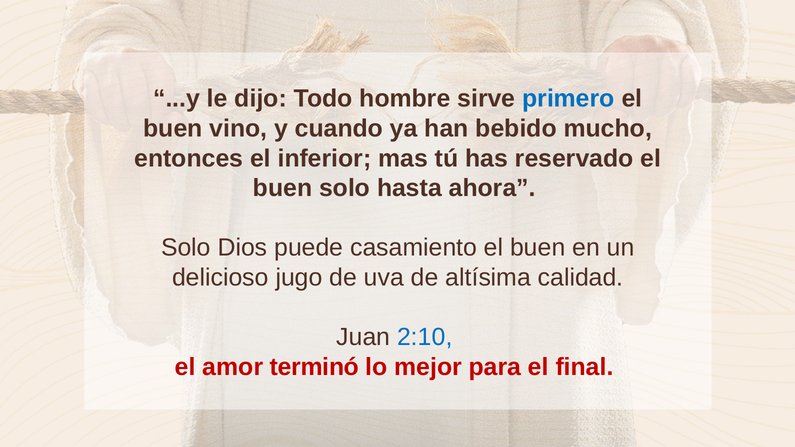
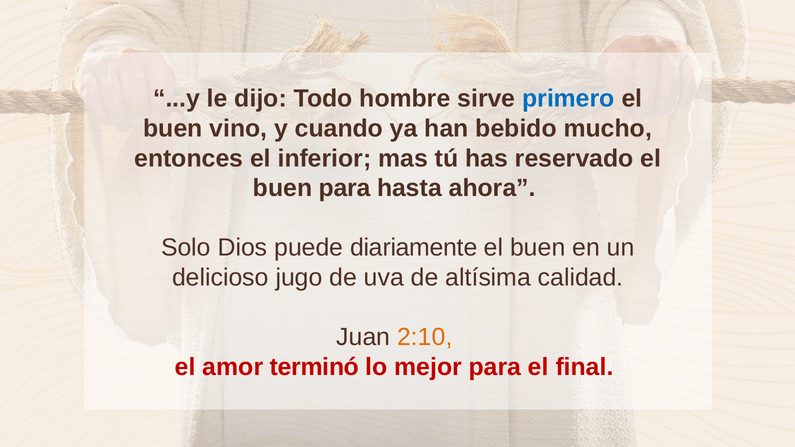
buen solo: solo -> para
casamiento: casamiento -> diariamente
2:10 colour: blue -> orange
